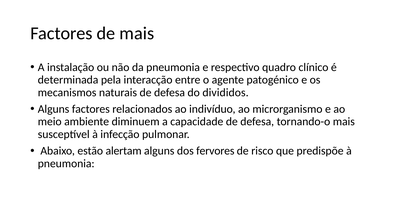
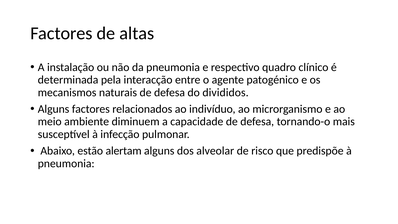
de mais: mais -> altas
fervores: fervores -> alveolar
